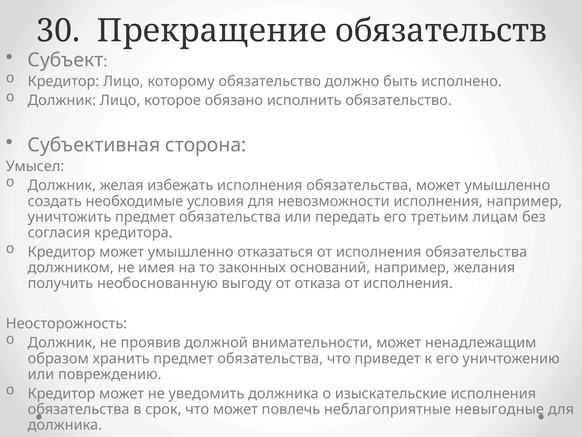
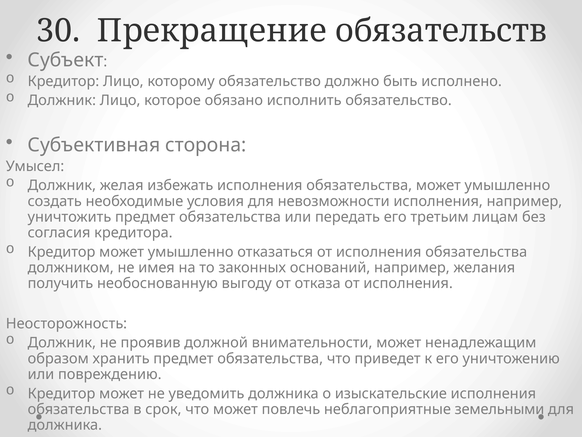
невыгодные: невыгодные -> земельными
